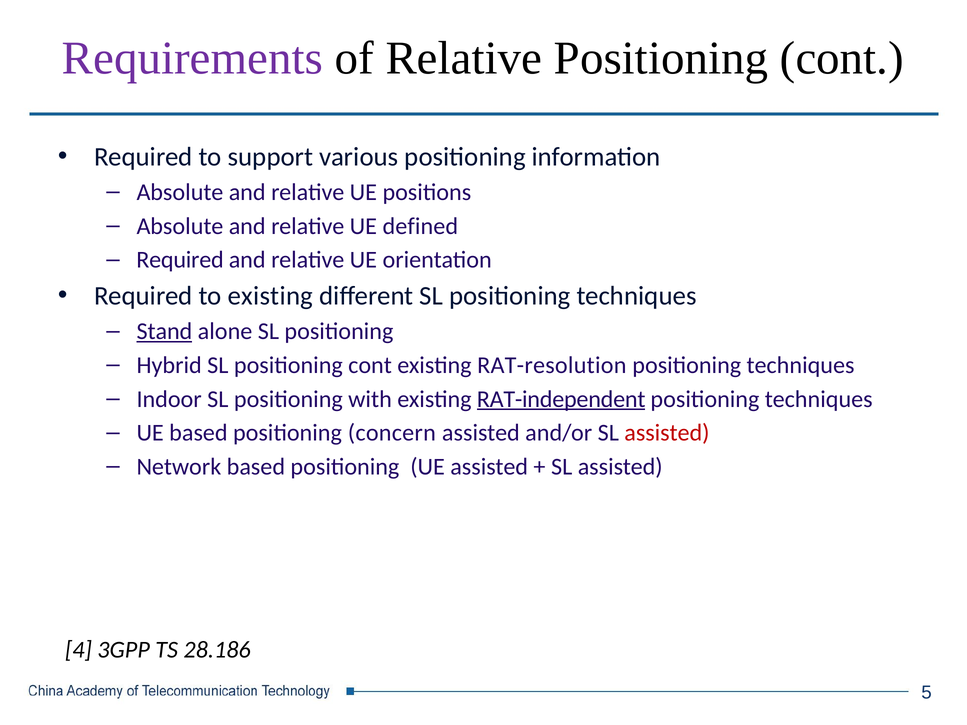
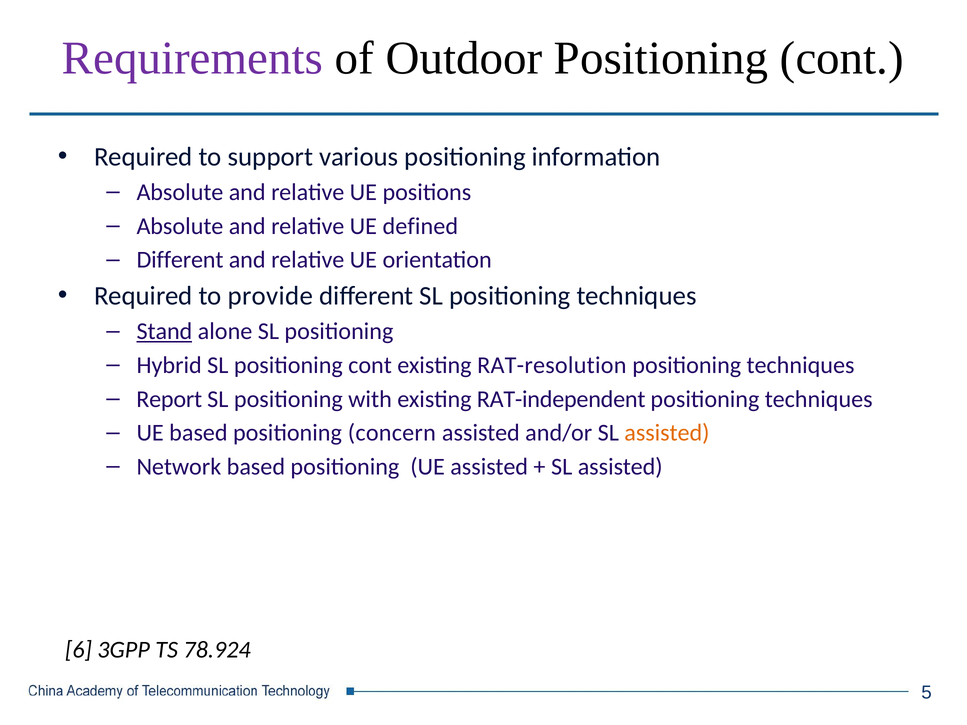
of Relative: Relative -> Outdoor
Required at (180, 260): Required -> Different
to existing: existing -> provide
Indoor: Indoor -> Report
RAT-independent underline: present -> none
assisted at (667, 433) colour: red -> orange
4: 4 -> 6
28.186: 28.186 -> 78.924
